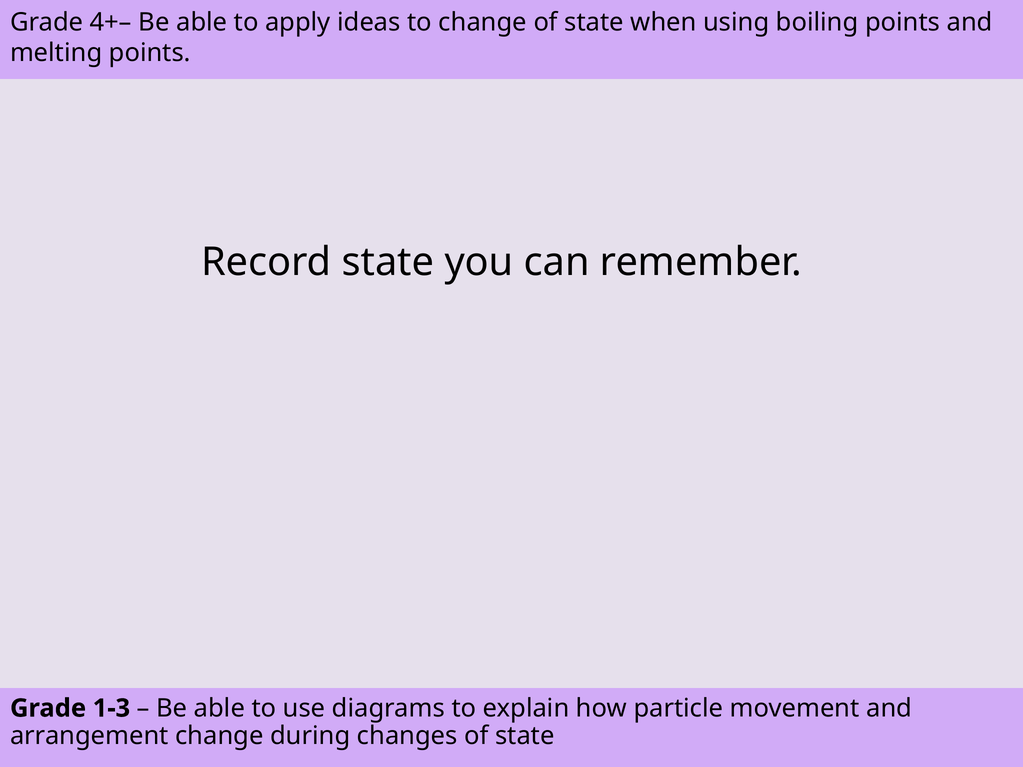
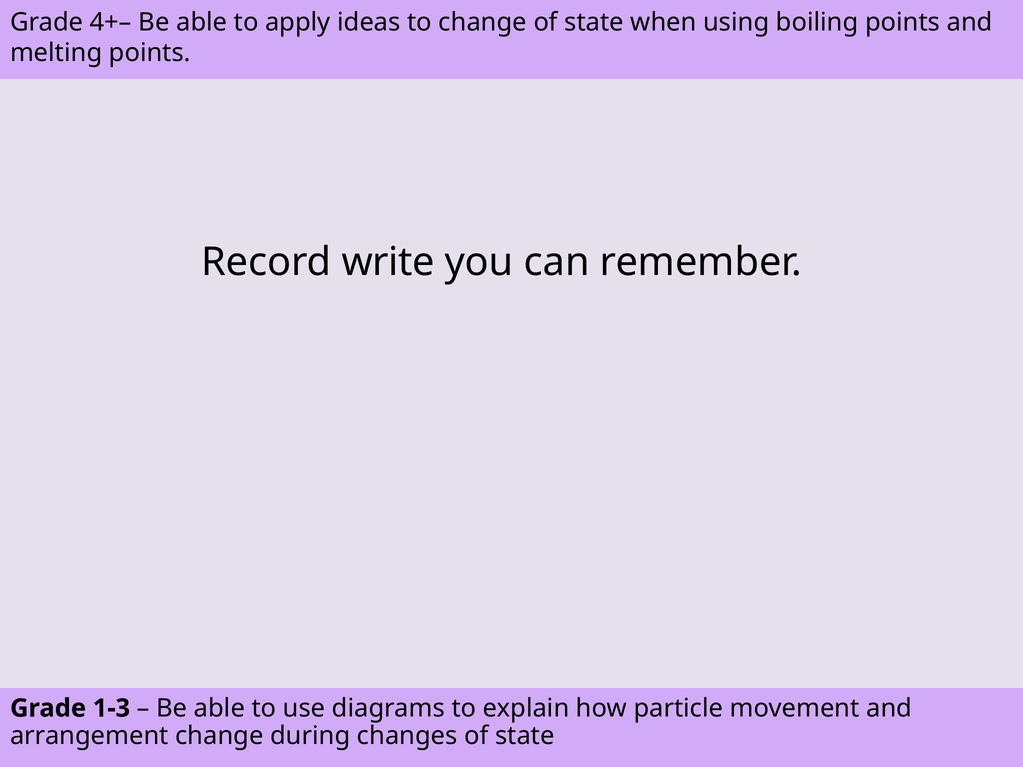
Record state: state -> write
